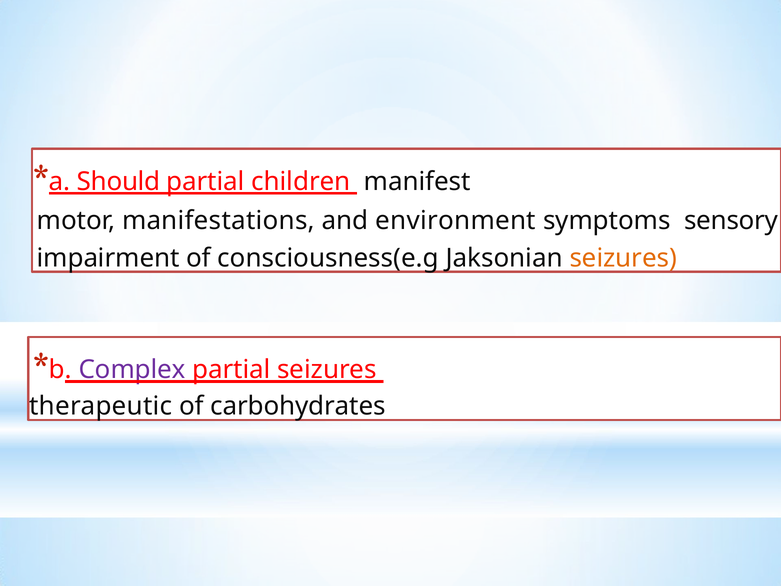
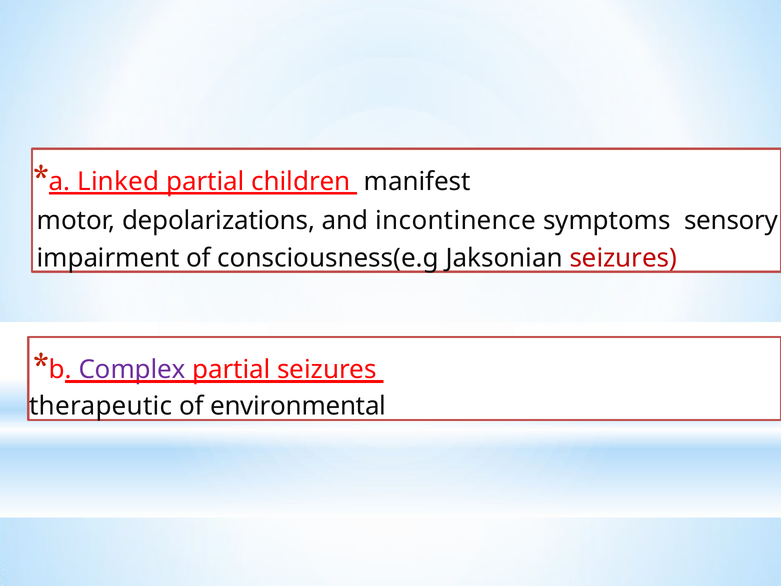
Should: Should -> Linked
manifestations: manifestations -> depolarizations
environment: environment -> incontinence
seizures at (623, 258) colour: orange -> red
carbohydrates: carbohydrates -> environmental
